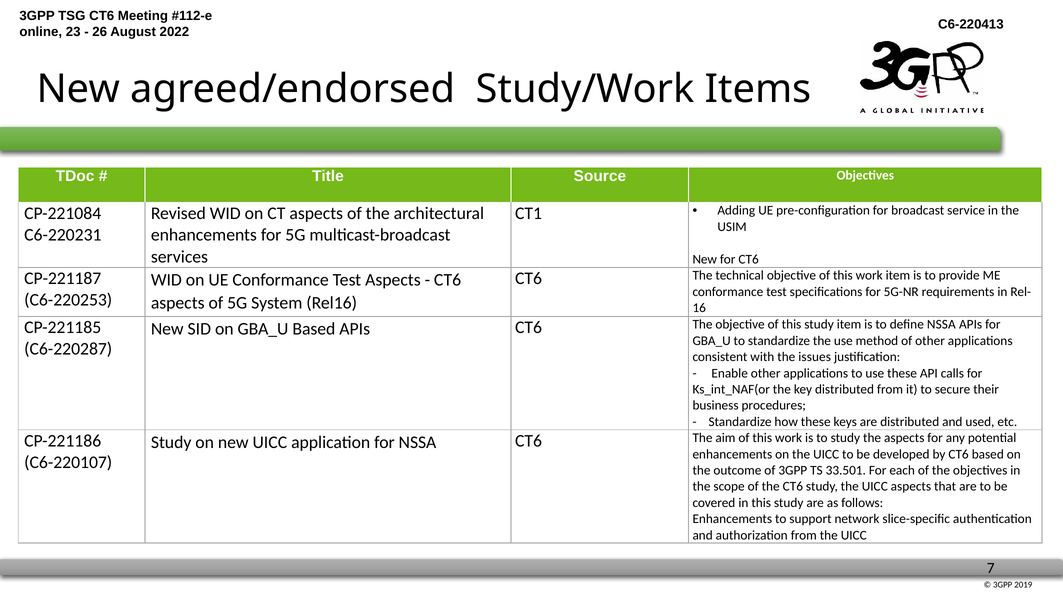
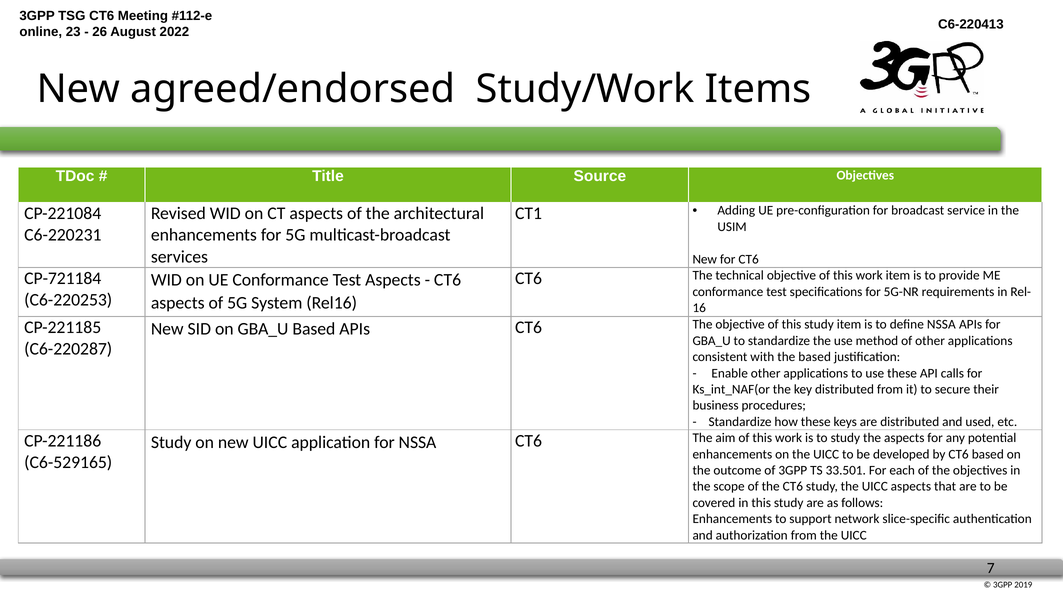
CP-221187: CP-221187 -> CP-721184
the issues: issues -> based
C6-220107: C6-220107 -> C6-529165
